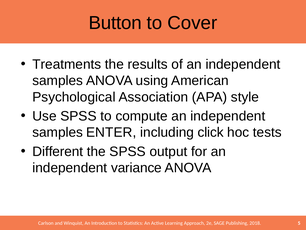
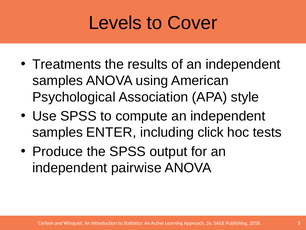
Button: Button -> Levels
Different: Different -> Produce
variance: variance -> pairwise
